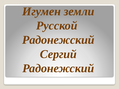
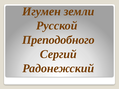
Радонежский at (58, 40): Радонежский -> Преподобного
